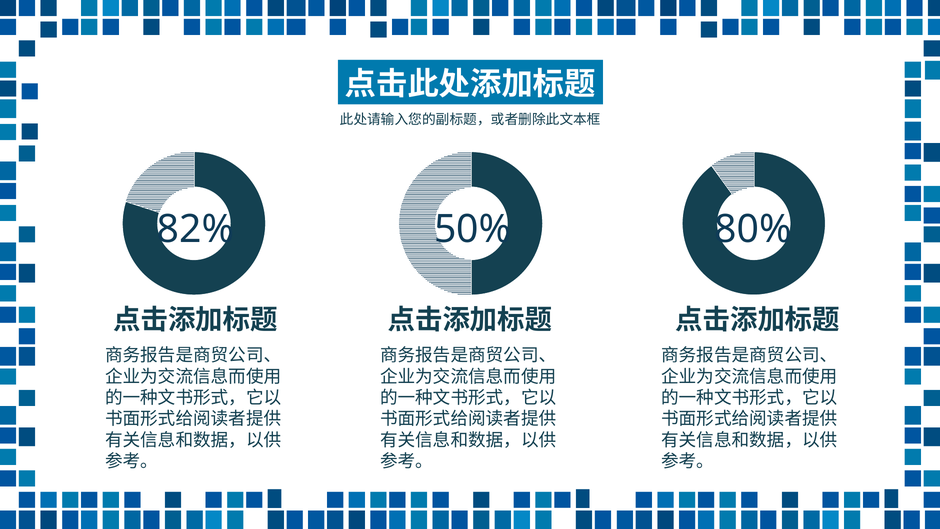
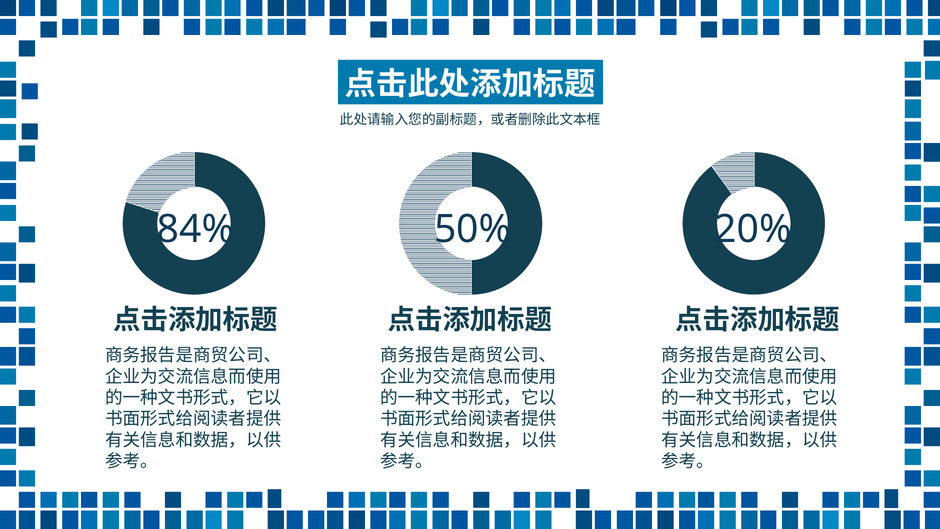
82%: 82% -> 84%
80%: 80% -> 20%
